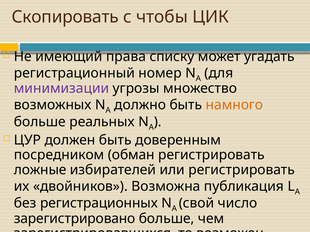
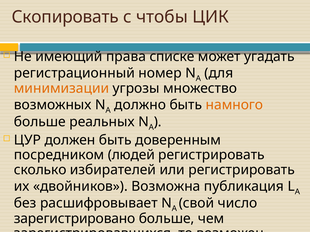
списку: списку -> списке
минимизации colour: purple -> orange
посредником обман: обман -> людей
ложные: ложные -> сколько
регистрационных: регистрационных -> расшифровывает
